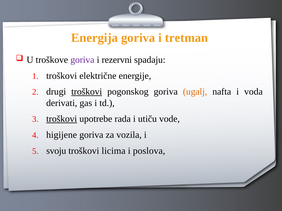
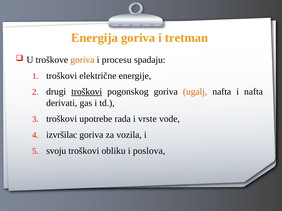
goriva at (82, 60) colour: purple -> orange
rezervni: rezervni -> procesu
i voda: voda -> nafta
troškovi at (62, 119) underline: present -> none
utiču: utiču -> vrste
higijene: higijene -> izvršilac
licima: licima -> obliku
